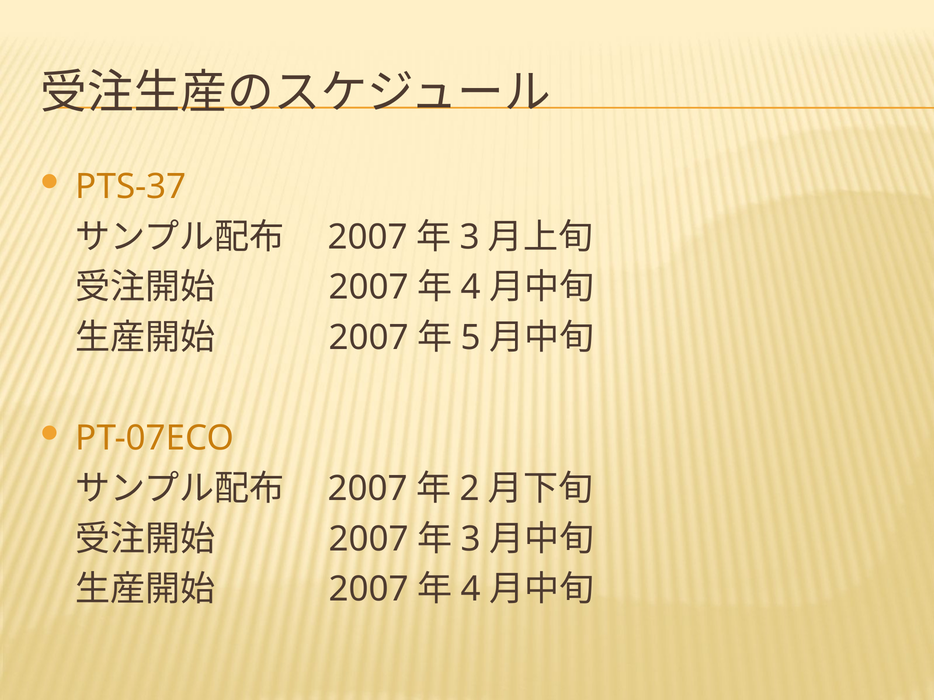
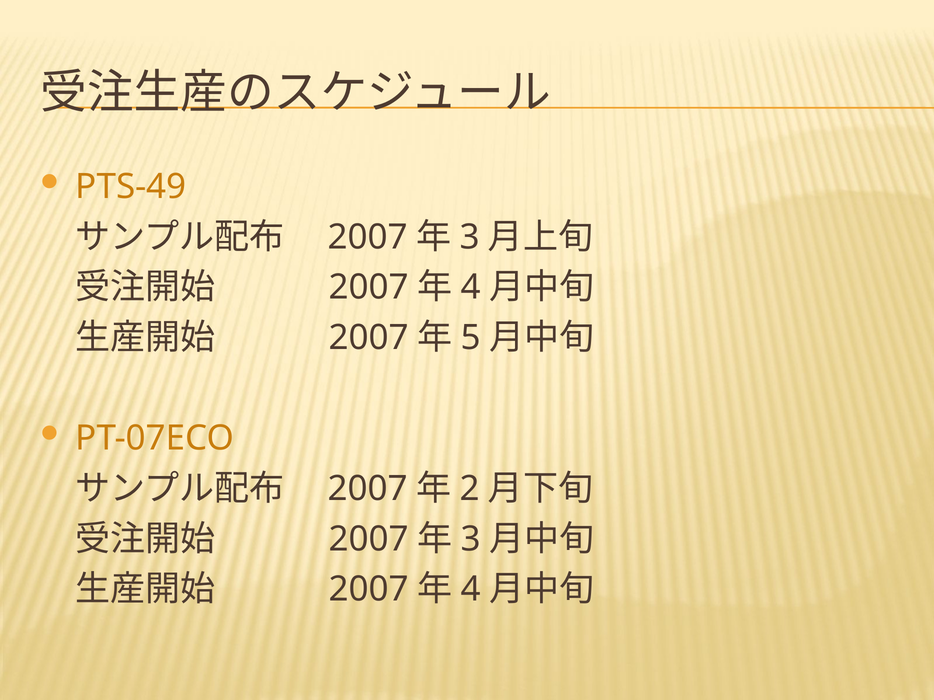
PTS-37: PTS-37 -> PTS-49
